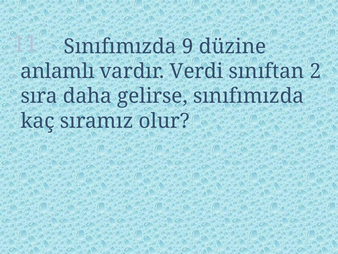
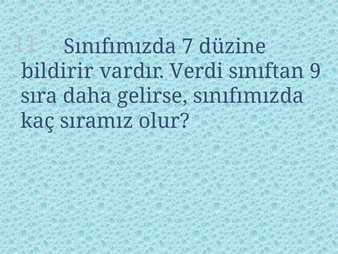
9: 9 -> 7
anlamlı: anlamlı -> bildirir
2: 2 -> 9
